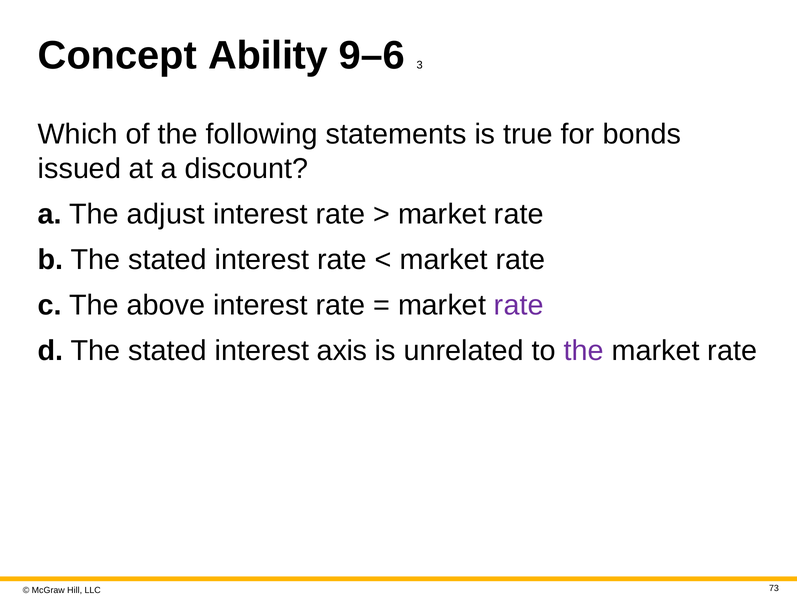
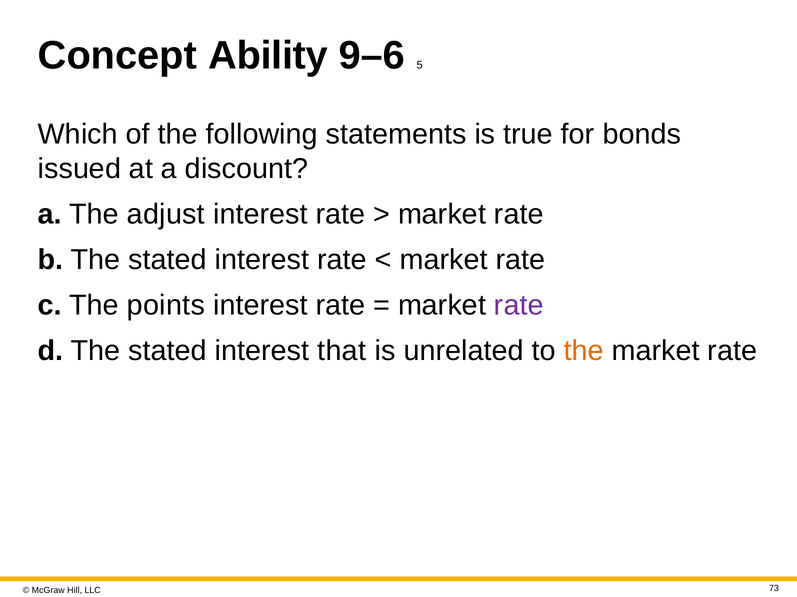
3: 3 -> 5
above: above -> points
axis: axis -> that
the at (584, 351) colour: purple -> orange
